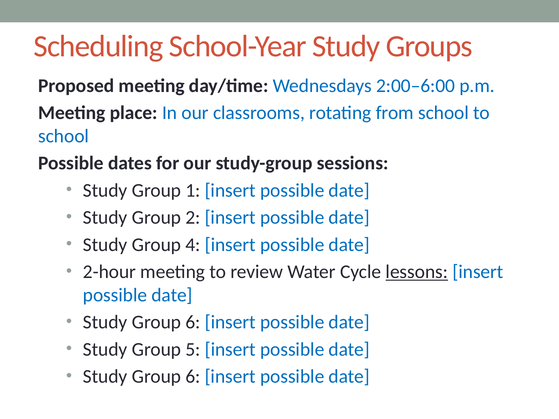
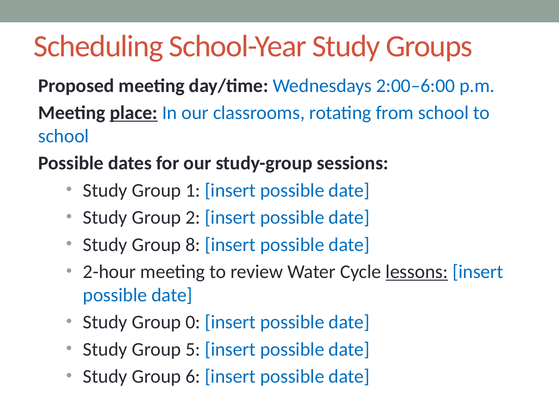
place underline: none -> present
4: 4 -> 8
6 at (193, 322): 6 -> 0
